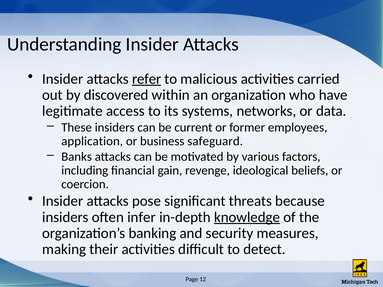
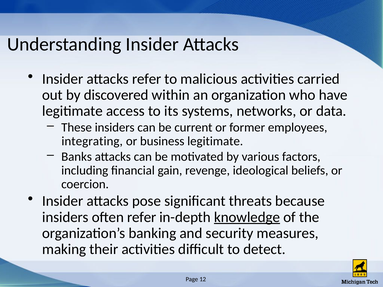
refer at (147, 79) underline: present -> none
application: application -> integrating
business safeguard: safeguard -> legitimate
often infer: infer -> refer
